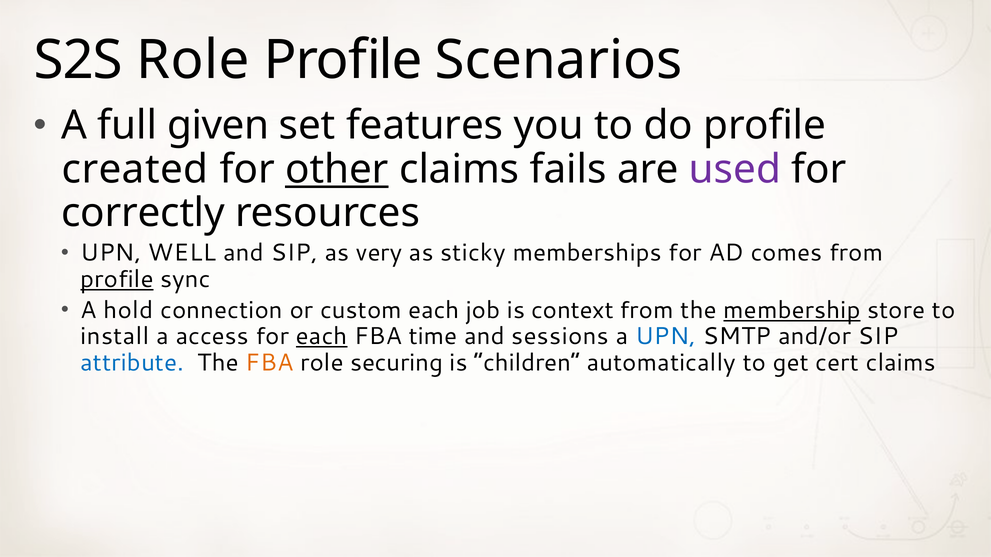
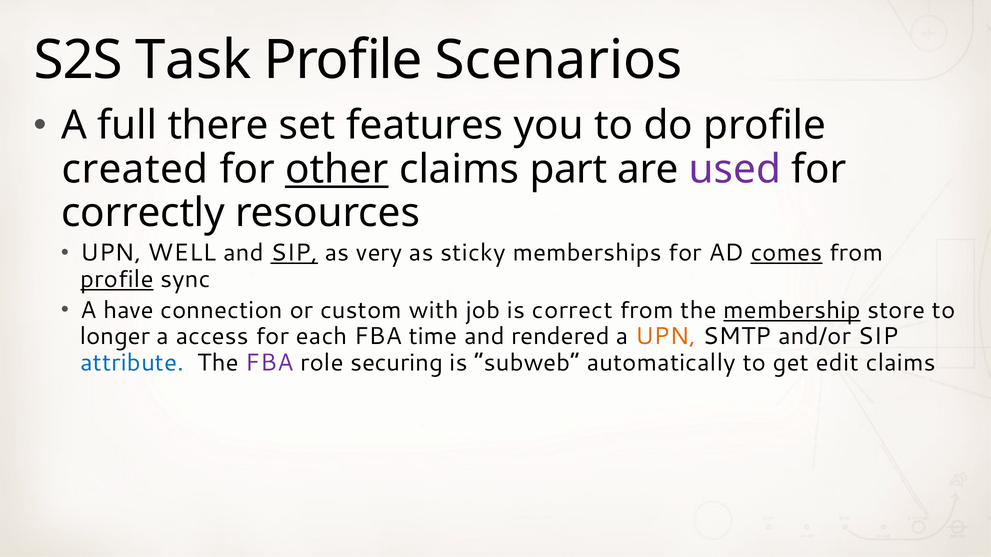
S2S Role: Role -> Task
given: given -> there
fails: fails -> part
SIP at (294, 253) underline: none -> present
comes underline: none -> present
hold: hold -> have
custom each: each -> with
context: context -> correct
install: install -> longer
each at (322, 337) underline: present -> none
sessions: sessions -> rendered
UPN at (666, 337) colour: blue -> orange
FBA at (269, 363) colour: orange -> purple
children: children -> subweb
cert: cert -> edit
